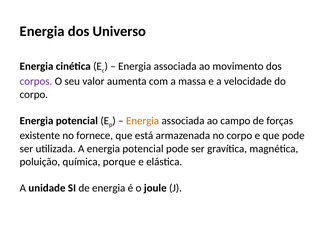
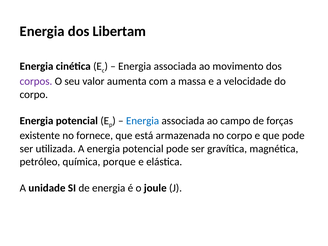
Universo: Universo -> Libertam
Energia at (143, 121) colour: orange -> blue
poluição: poluição -> petróleo
